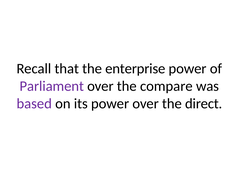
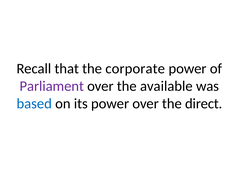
enterprise: enterprise -> corporate
compare: compare -> available
based colour: purple -> blue
